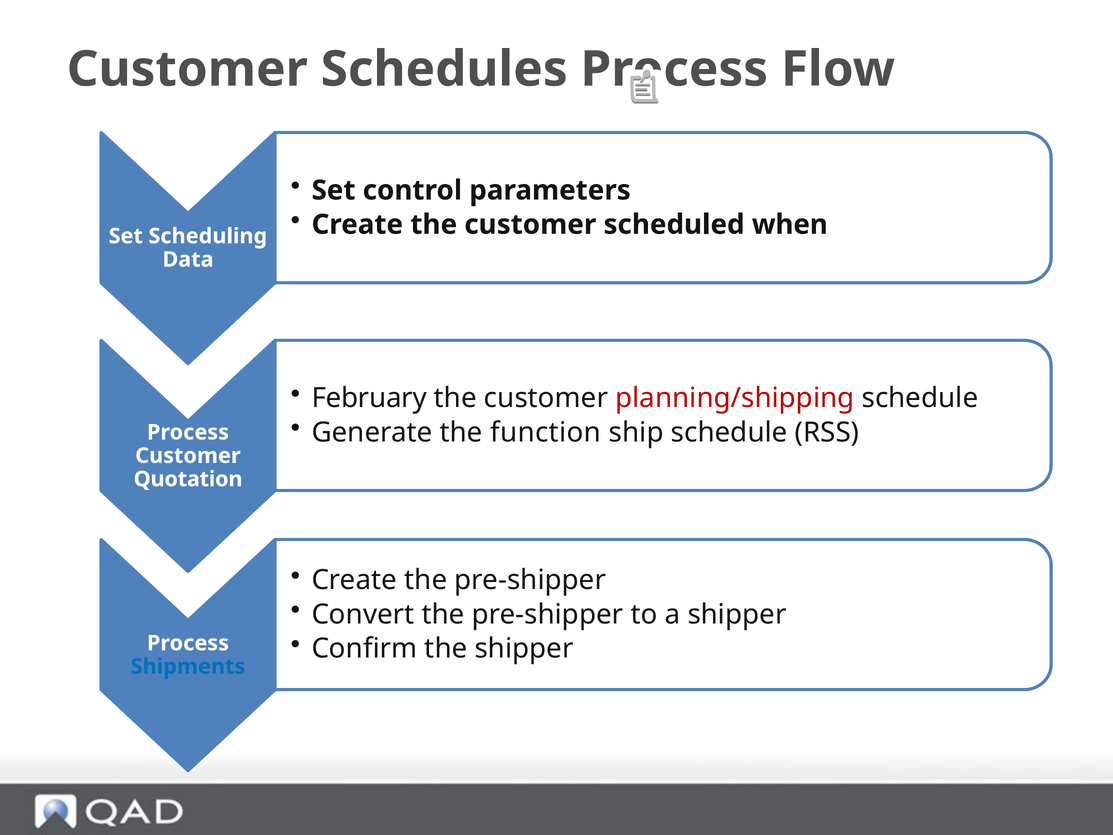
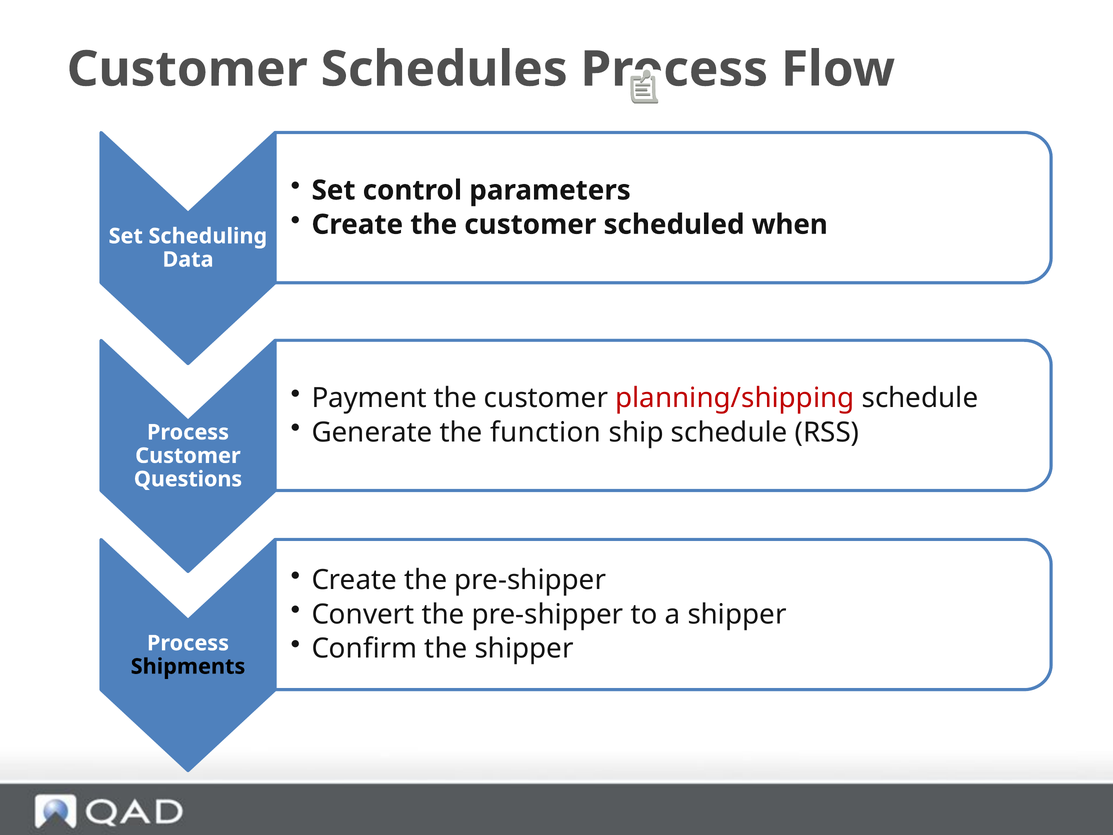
February: February -> Payment
Quotation: Quotation -> Questions
Shipments colour: blue -> black
